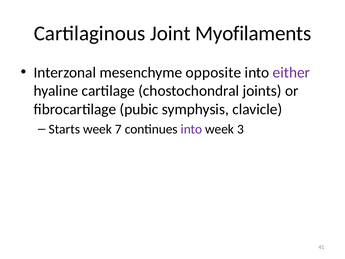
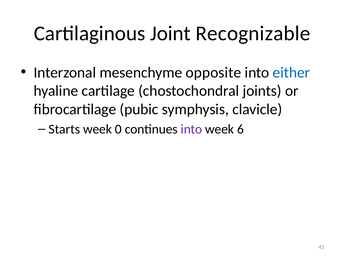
Myofilaments: Myofilaments -> Recognizable
either colour: purple -> blue
7: 7 -> 0
3: 3 -> 6
